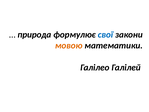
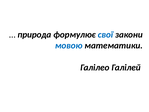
мовою colour: orange -> blue
